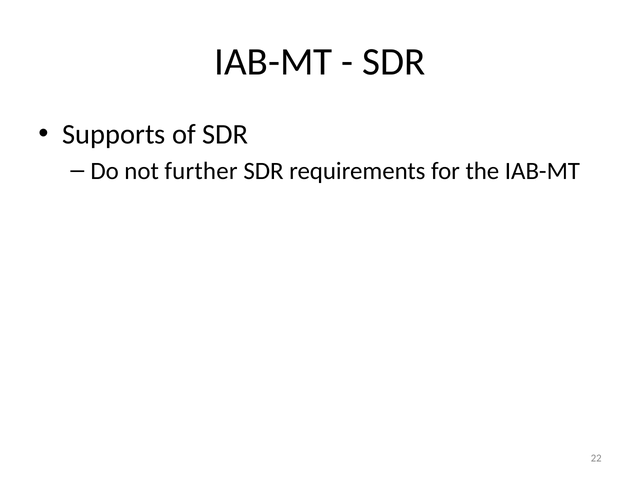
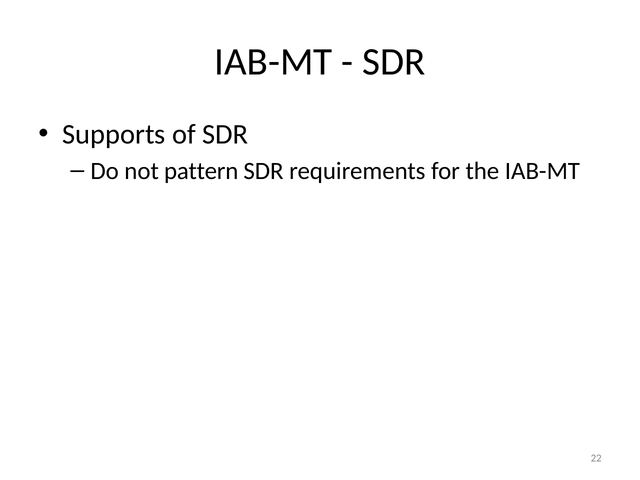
further: further -> pattern
